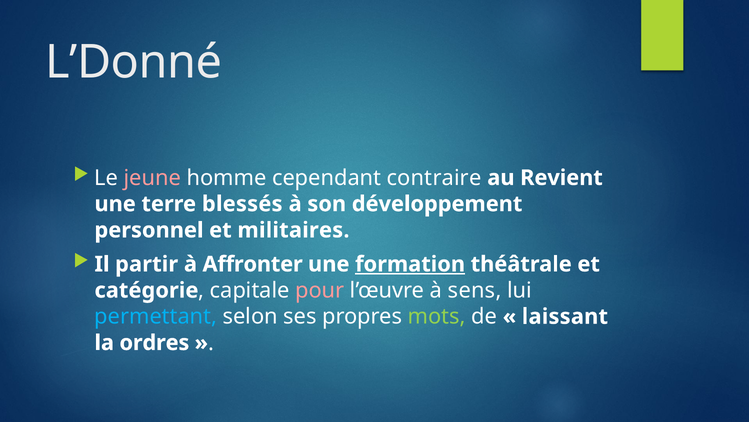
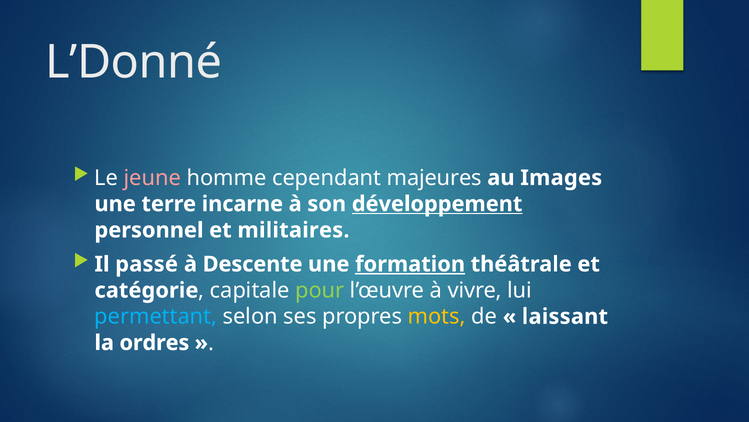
contraire: contraire -> majeures
Revient: Revient -> Images
blessés: blessés -> incarne
développement underline: none -> present
partir: partir -> passé
Affronter: Affronter -> Descente
pour colour: pink -> light green
sens: sens -> vivre
mots colour: light green -> yellow
